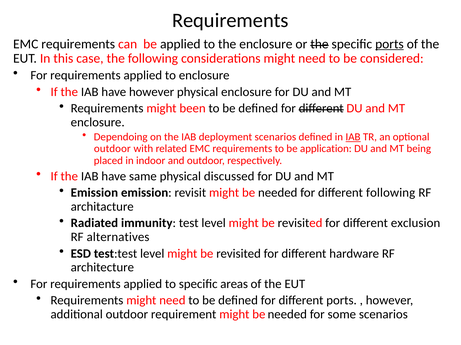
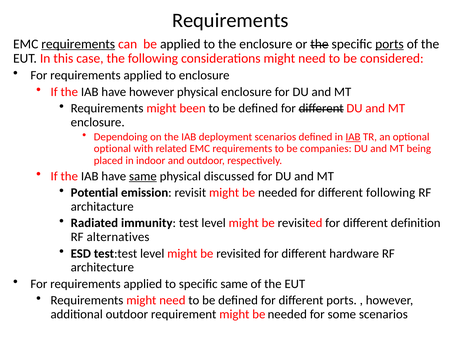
requirements at (78, 44) underline: none -> present
outdoor at (112, 149): outdoor -> optional
application: application -> companies
same at (143, 177) underline: none -> present
Emission at (94, 193): Emission -> Potential
exclusion: exclusion -> definition
specific areas: areas -> same
